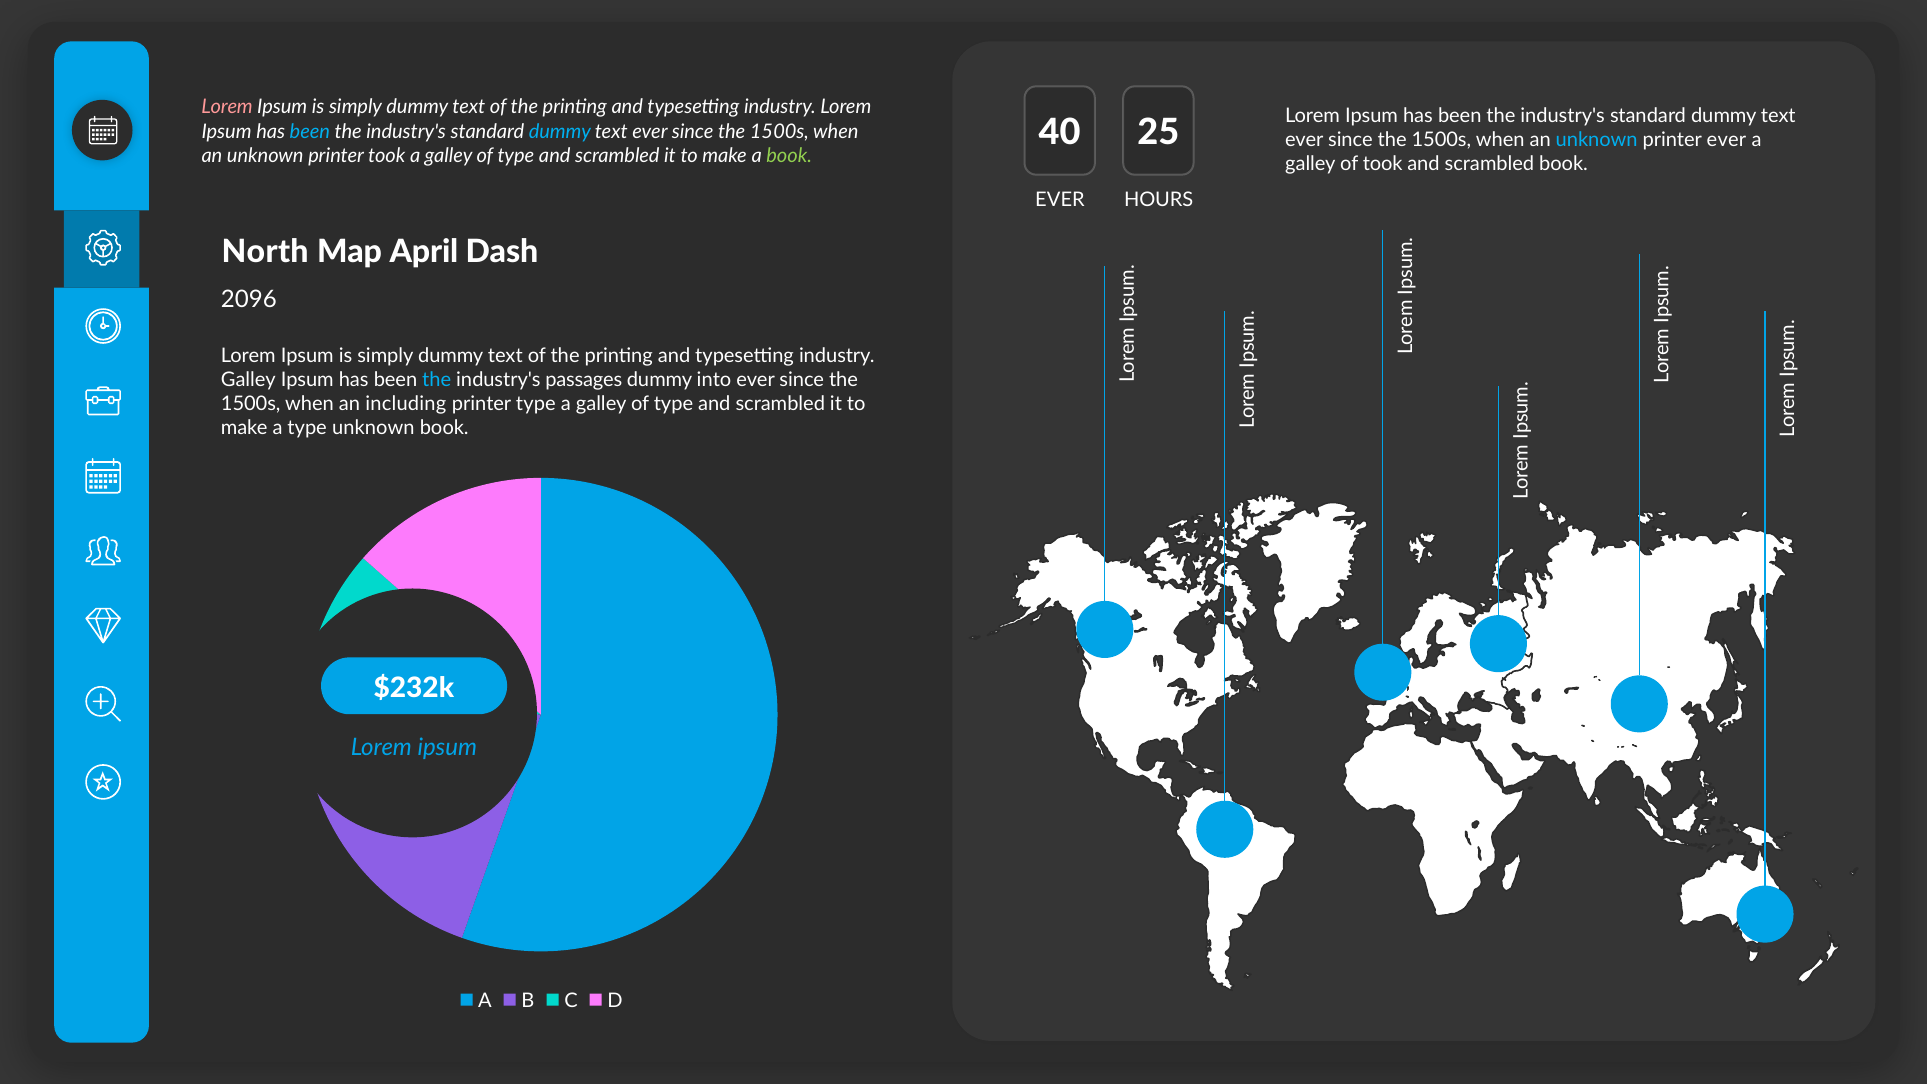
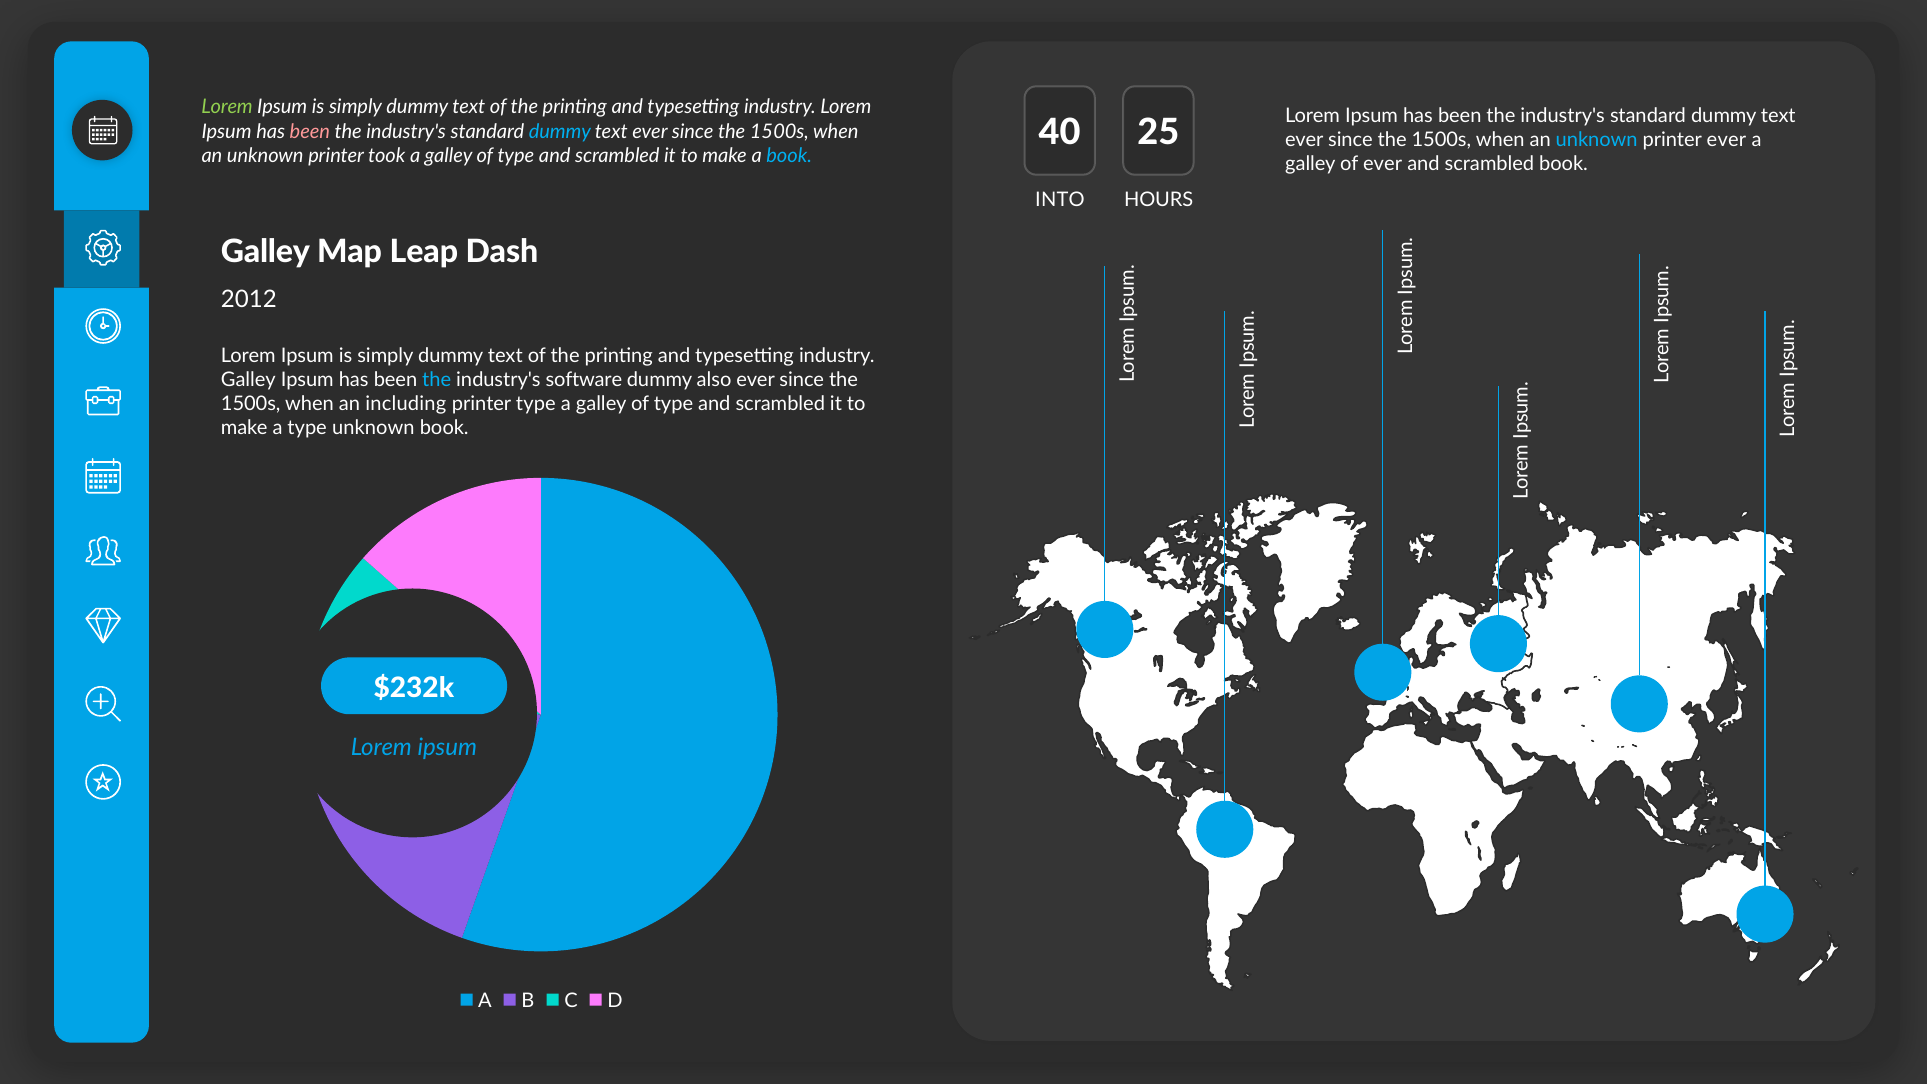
Lorem at (227, 107) colour: pink -> light green
been at (310, 131) colour: light blue -> pink
book at (789, 156) colour: light green -> light blue
of took: took -> ever
EVER at (1060, 199): EVER -> INTO
North at (265, 252): North -> Galley
April: April -> Leap
2096: 2096 -> 2012
passages: passages -> software
into: into -> also
